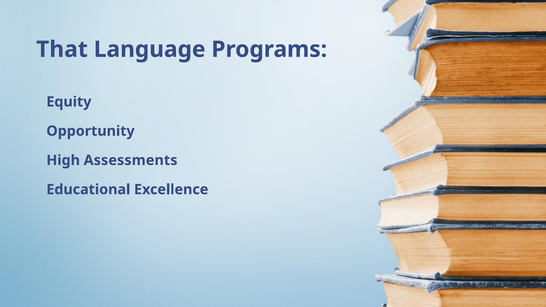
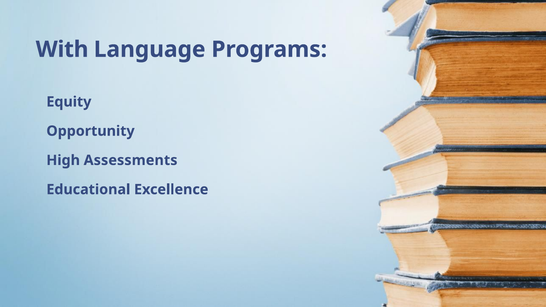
That: That -> With
